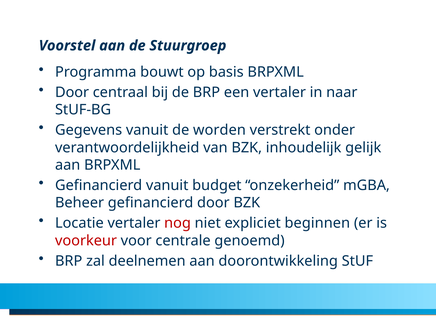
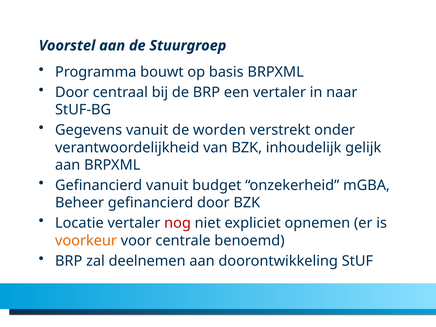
beginnen: beginnen -> opnemen
voorkeur colour: red -> orange
genoemd: genoemd -> benoemd
